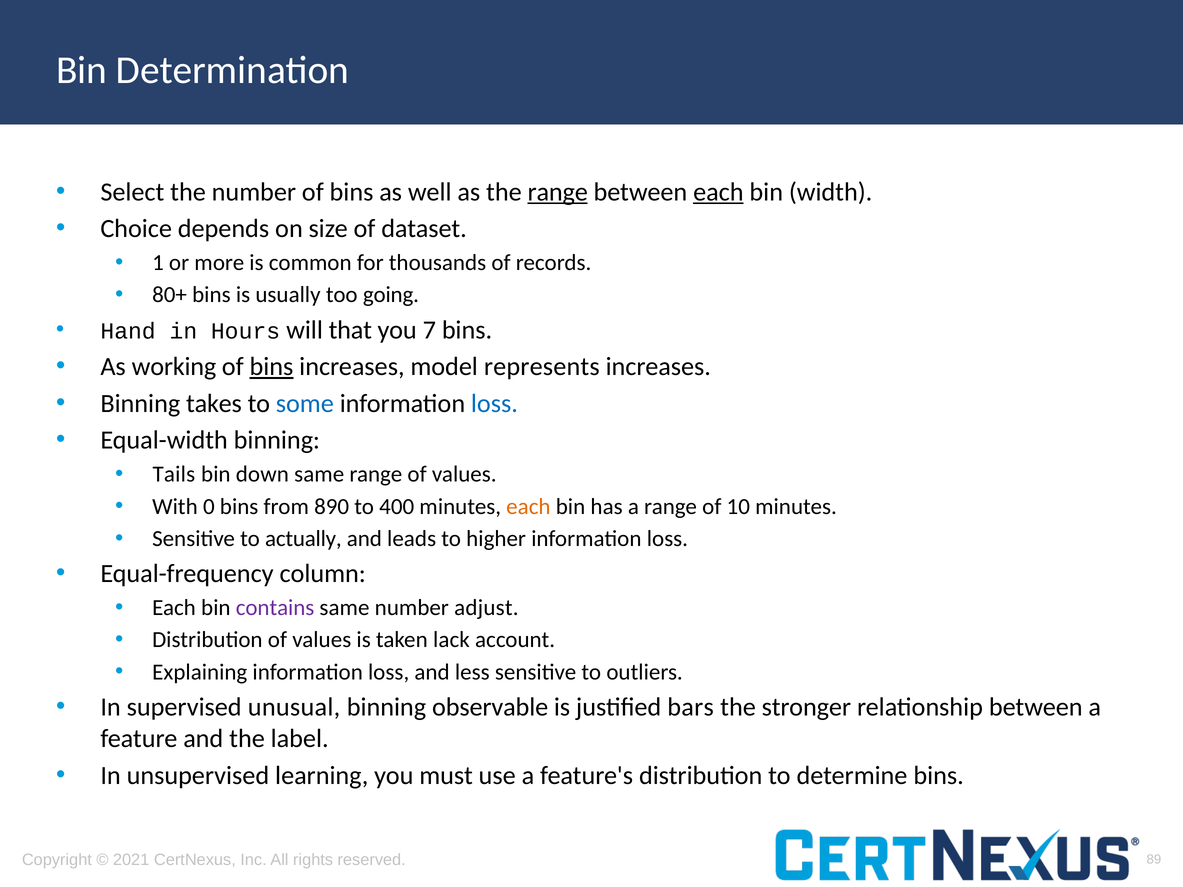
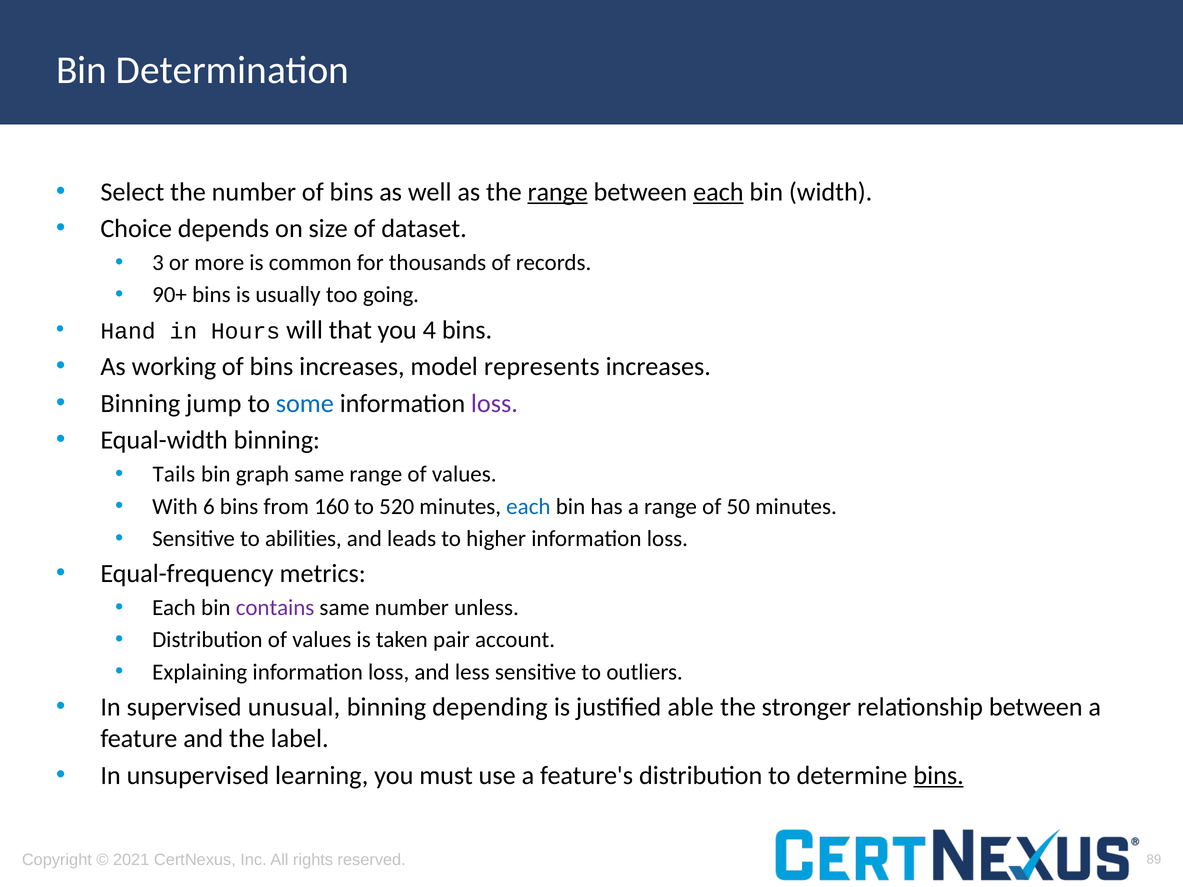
1: 1 -> 3
80+: 80+ -> 90+
7: 7 -> 4
bins at (271, 367) underline: present -> none
takes: takes -> jump
loss at (494, 404) colour: blue -> purple
down: down -> graph
0: 0 -> 6
890: 890 -> 160
400: 400 -> 520
each at (528, 507) colour: orange -> blue
10: 10 -> 50
actually: actually -> abilities
column: column -> metrics
adjust: adjust -> unless
lack: lack -> pair
observable: observable -> depending
bars: bars -> able
bins at (939, 776) underline: none -> present
